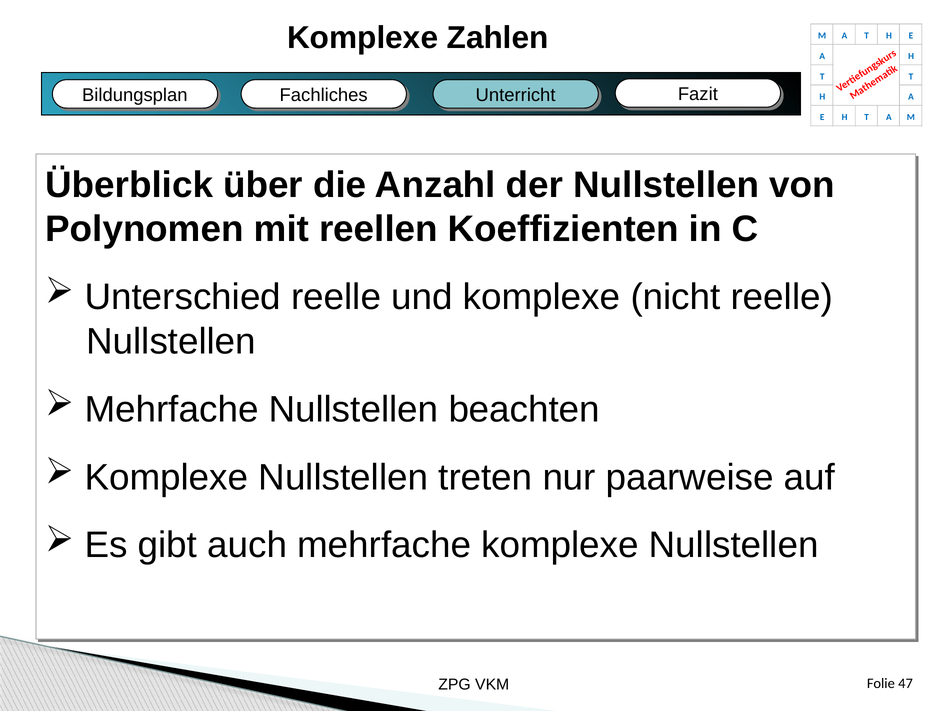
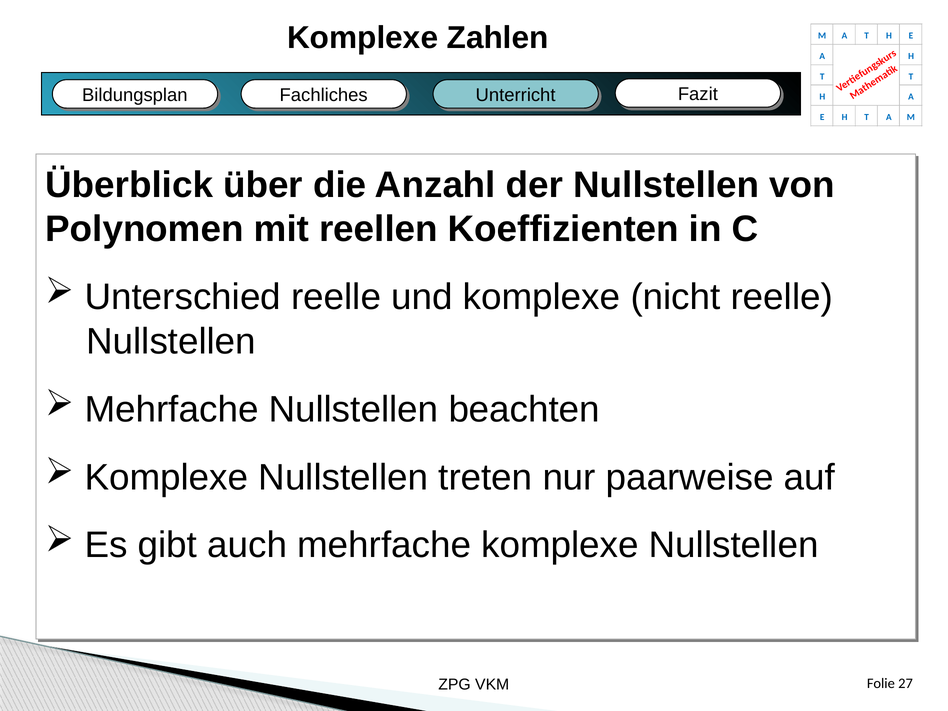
47: 47 -> 27
